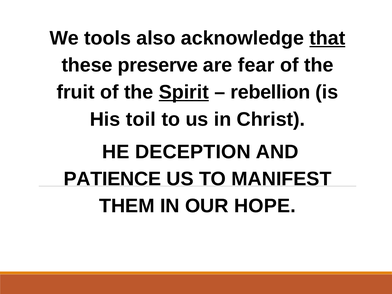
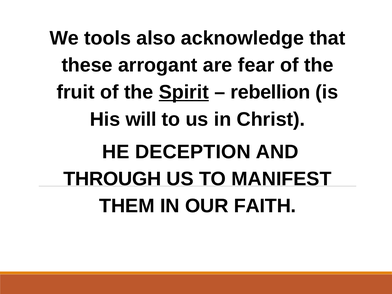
that underline: present -> none
preserve: preserve -> arrogant
toil: toil -> will
PATIENCE: PATIENCE -> THROUGH
HOPE: HOPE -> FAITH
